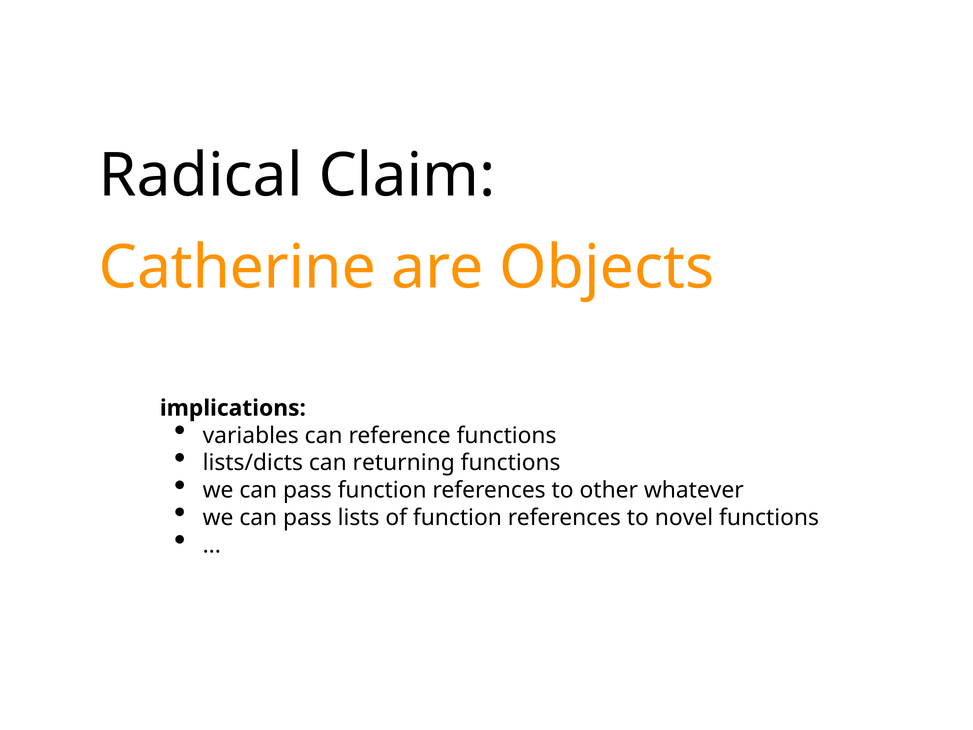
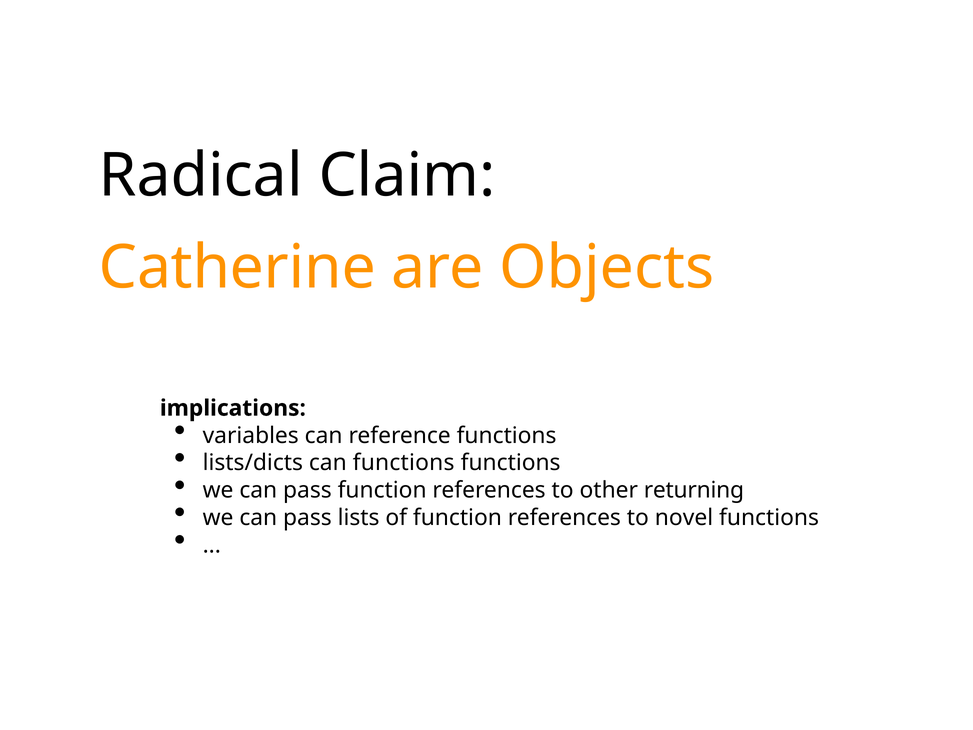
can returning: returning -> functions
whatever: whatever -> returning
